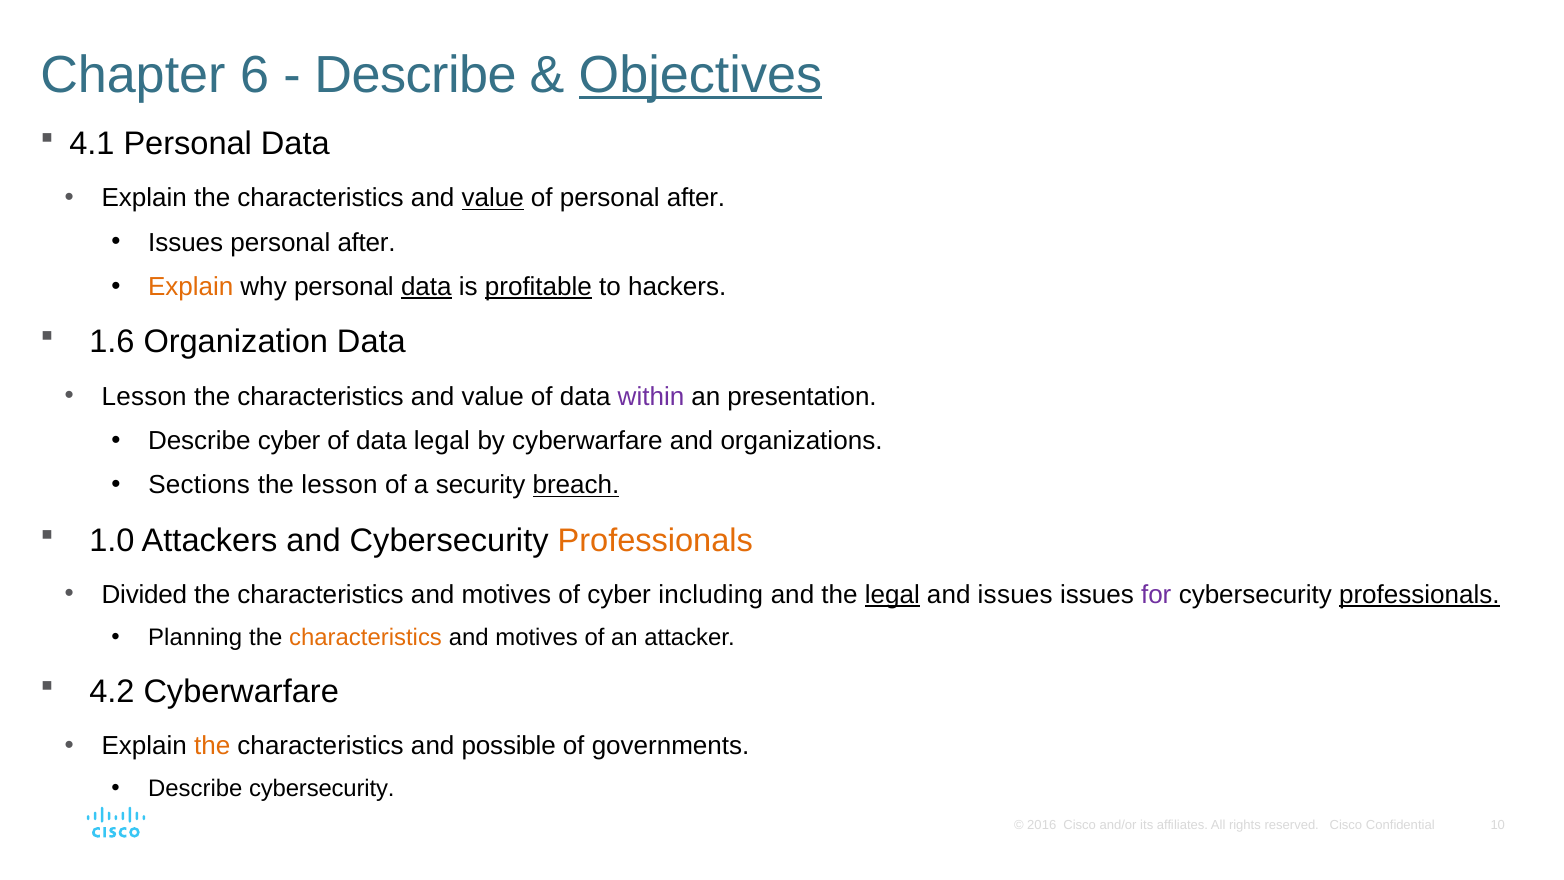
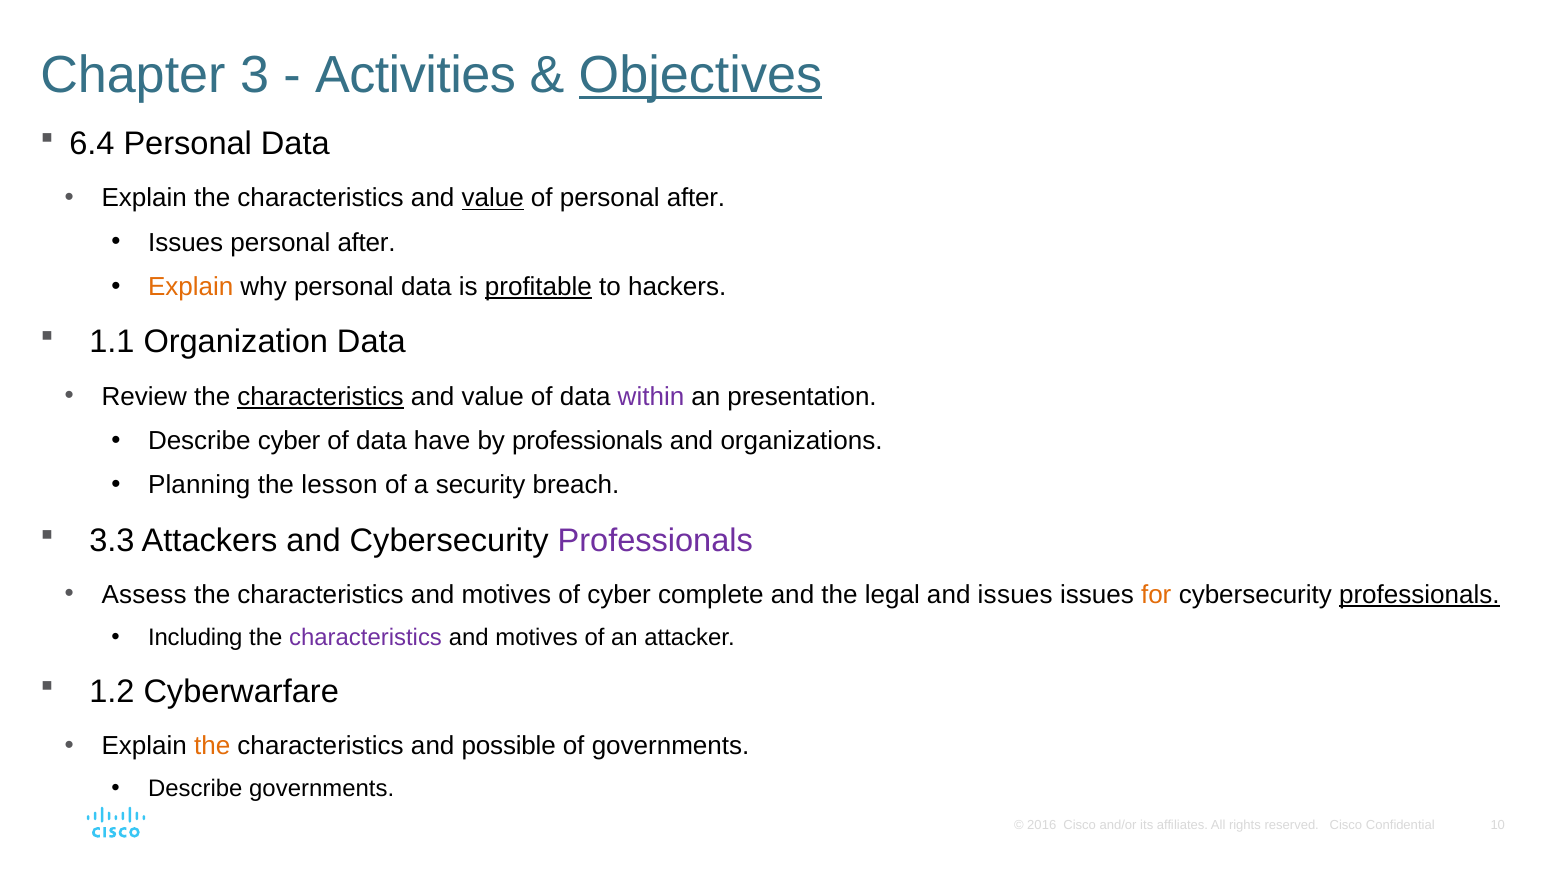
6: 6 -> 3
Describe at (415, 75): Describe -> Activities
4.1: 4.1 -> 6.4
data at (426, 287) underline: present -> none
1.6: 1.6 -> 1.1
Lesson at (144, 396): Lesson -> Review
characteristics at (321, 396) underline: none -> present
data legal: legal -> have
by cyberwarfare: cyberwarfare -> professionals
Sections: Sections -> Planning
breach underline: present -> none
1.0: 1.0 -> 3.3
Professionals at (655, 540) colour: orange -> purple
Divided: Divided -> Assess
including: including -> complete
legal at (892, 595) underline: present -> none
for colour: purple -> orange
Planning: Planning -> Including
characteristics at (366, 638) colour: orange -> purple
4.2: 4.2 -> 1.2
Describe cybersecurity: cybersecurity -> governments
